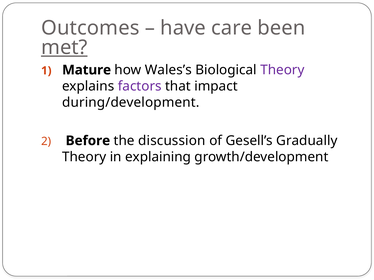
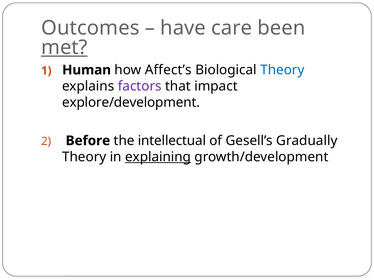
Mature: Mature -> Human
Wales’s: Wales’s -> Affect’s
Theory at (282, 70) colour: purple -> blue
during/development: during/development -> explore/development
discussion: discussion -> intellectual
explaining underline: none -> present
